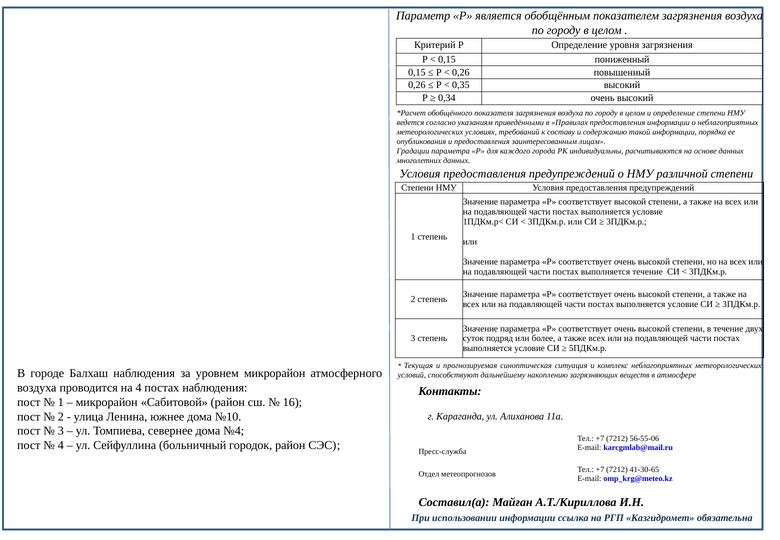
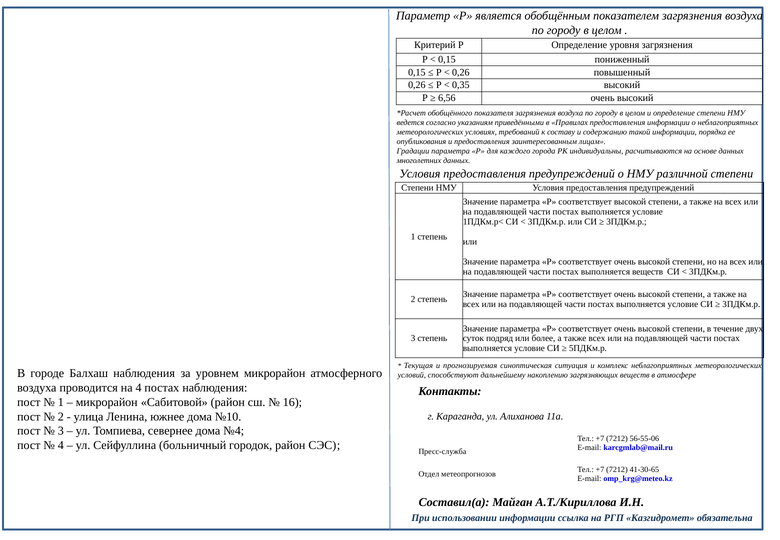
0,34: 0,34 -> 6,56
выполняется течение: течение -> веществ
